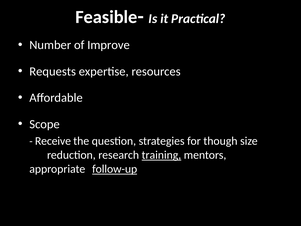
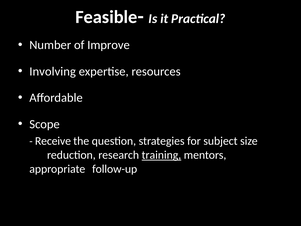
Requests: Requests -> Involving
though: though -> subject
follow-up underline: present -> none
